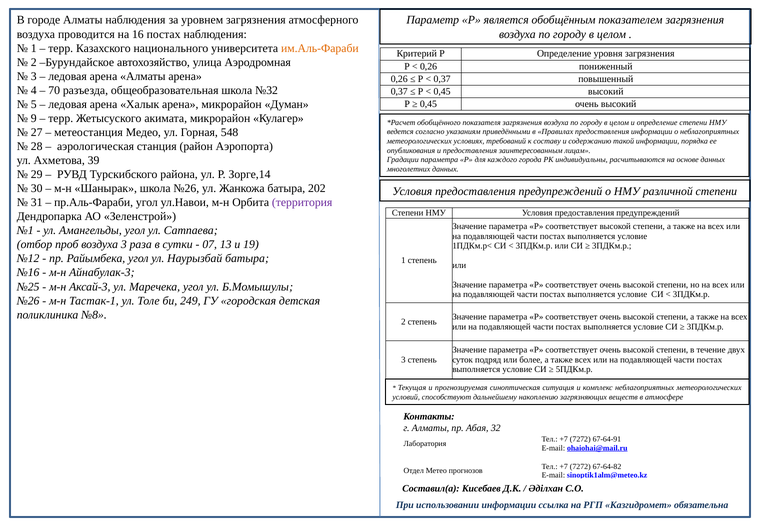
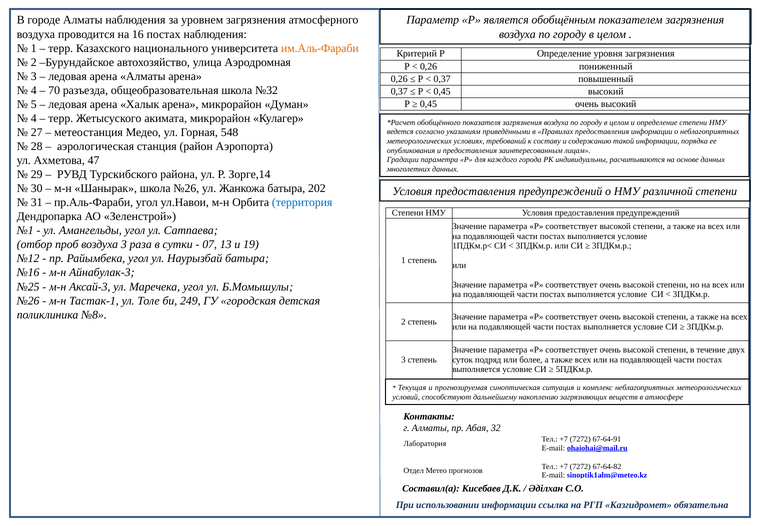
9 at (34, 118): 9 -> 4
39: 39 -> 47
территория colour: purple -> blue
